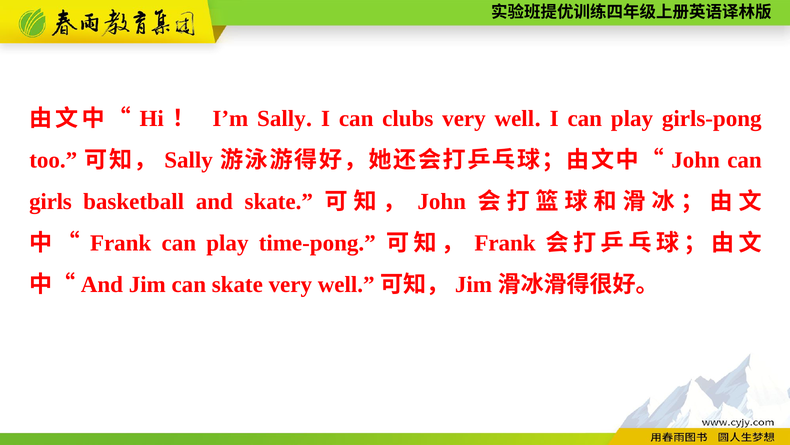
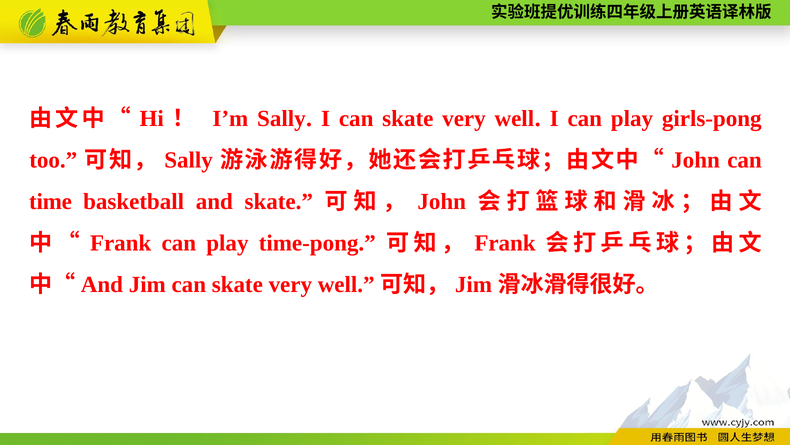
I can clubs: clubs -> skate
girls: girls -> time
